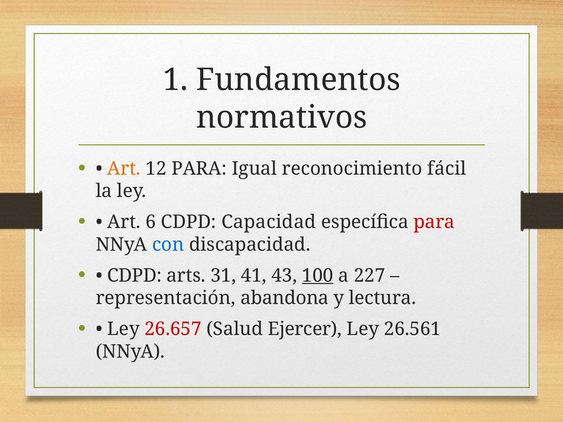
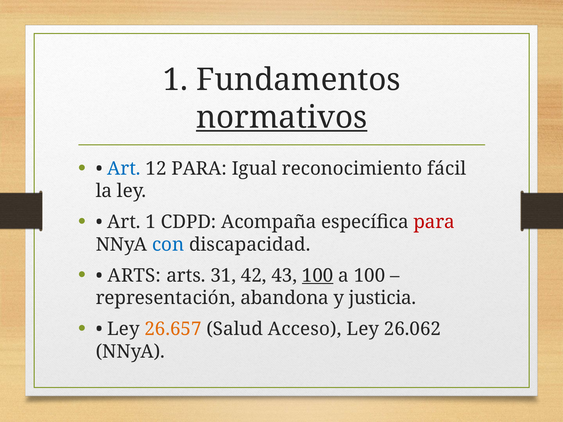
normativos underline: none -> present
Art at (124, 169) colour: orange -> blue
Art 6: 6 -> 1
Capacidad: Capacidad -> Acompaña
CDPD at (135, 276): CDPD -> ARTS
41: 41 -> 42
a 227: 227 -> 100
lectura: lectura -> justicia
26.657 colour: red -> orange
Ejercer: Ejercer -> Acceso
26.561: 26.561 -> 26.062
